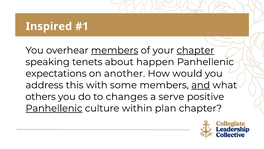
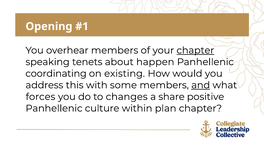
Inspired: Inspired -> Opening
members at (115, 50) underline: present -> none
expectations: expectations -> coordinating
another: another -> existing
others: others -> forces
serve: serve -> share
Panhellenic at (54, 108) underline: present -> none
